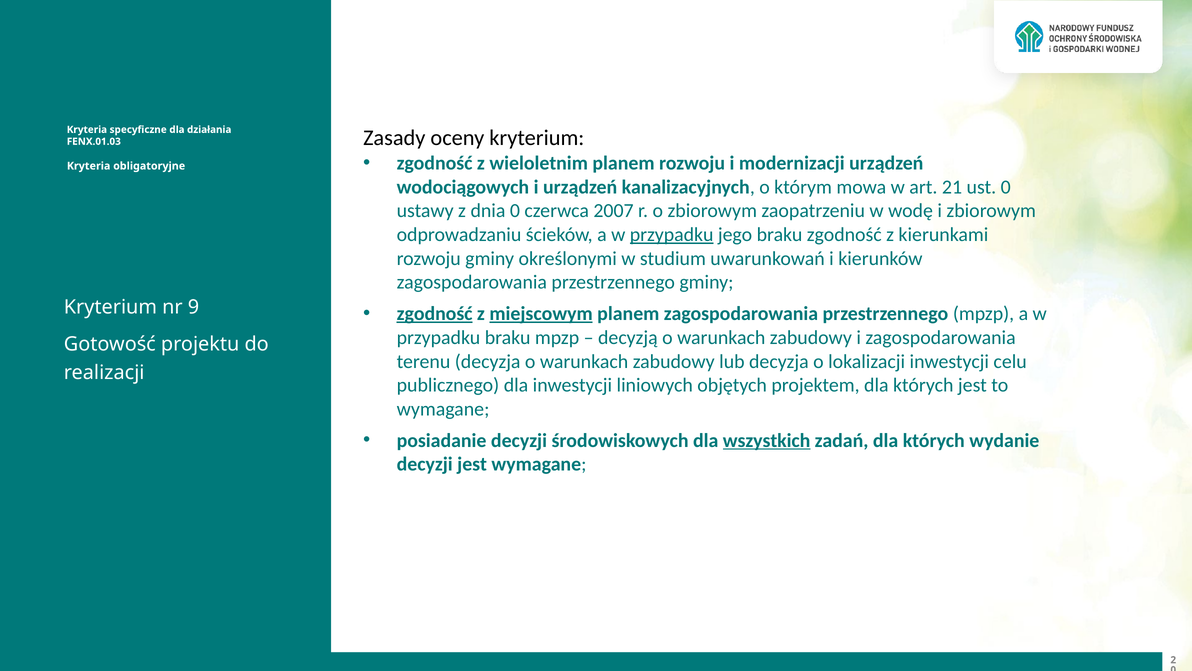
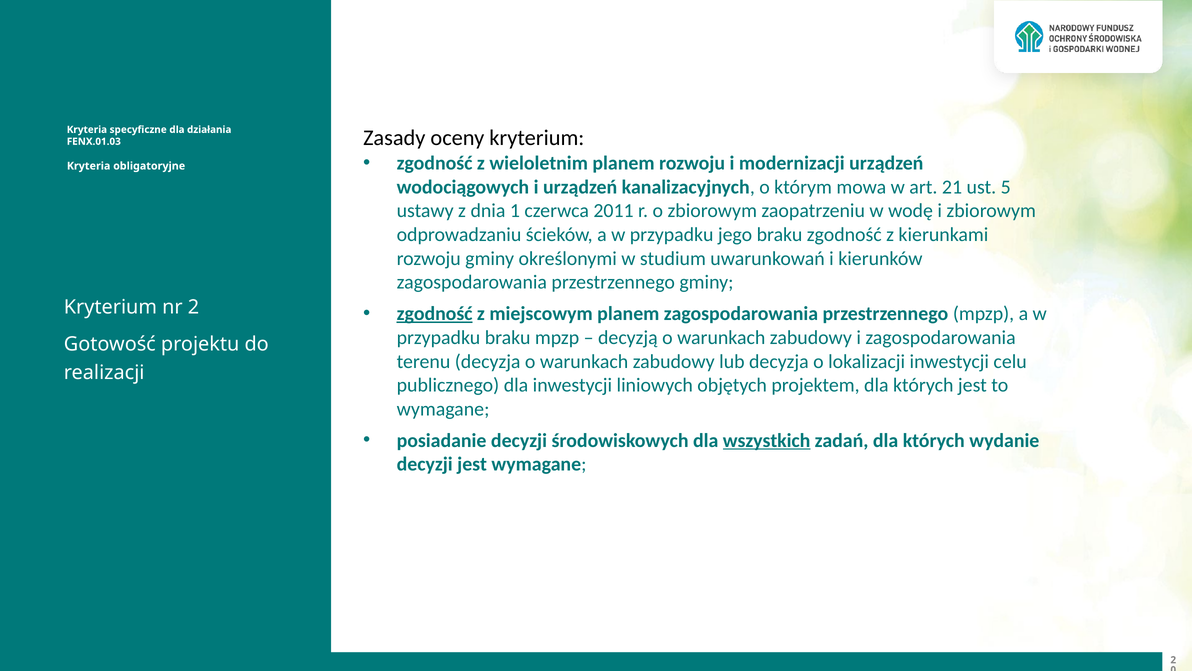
ust 0: 0 -> 5
dnia 0: 0 -> 1
2007: 2007 -> 2011
przypadku at (672, 235) underline: present -> none
nr 9: 9 -> 2
miejscowym underline: present -> none
